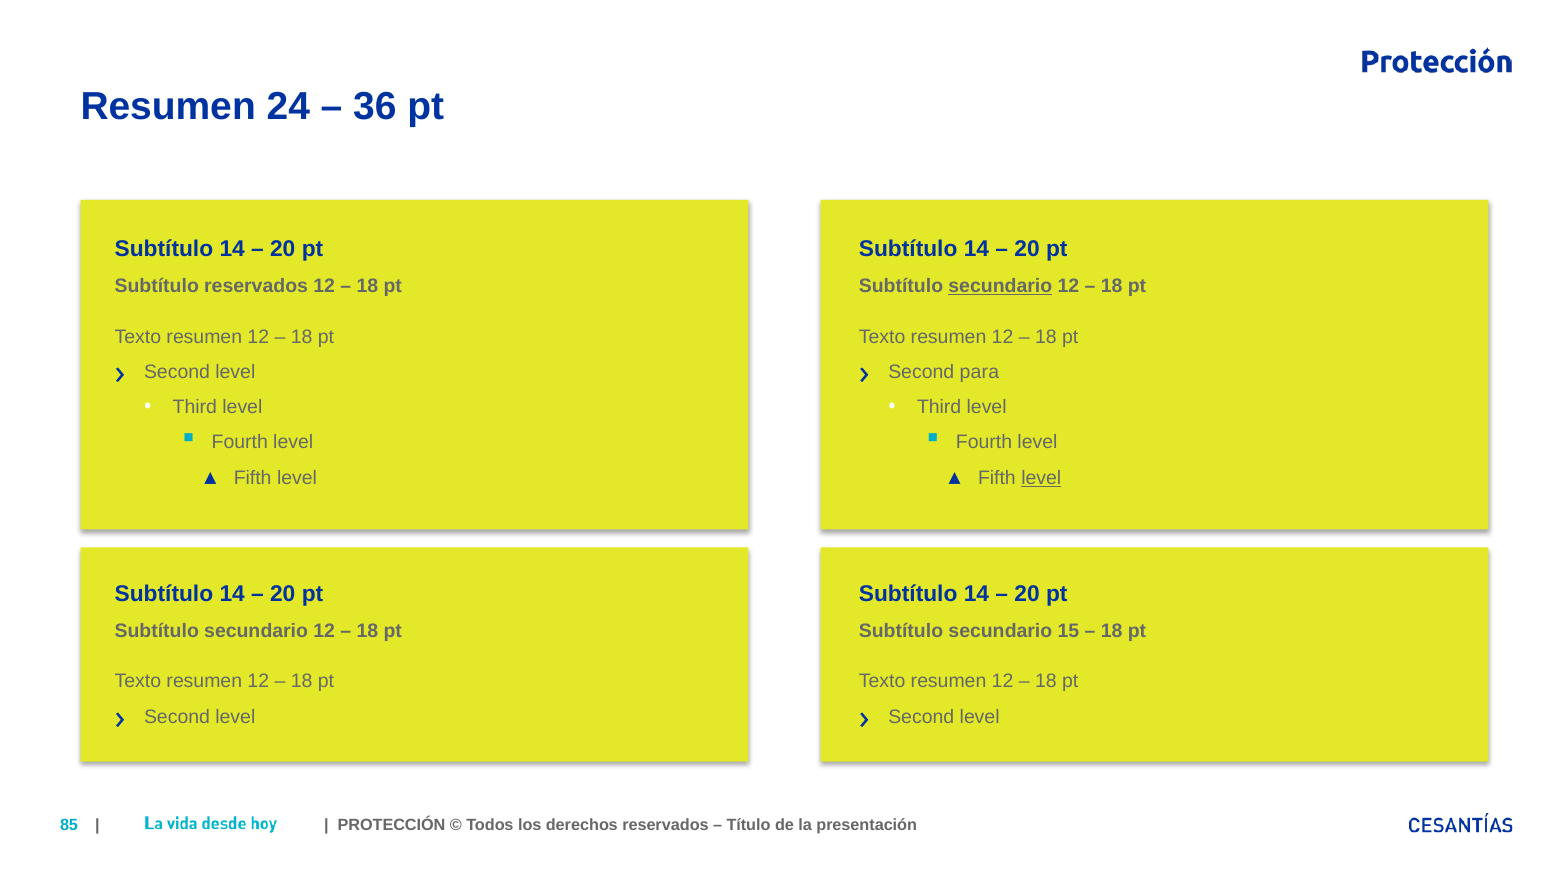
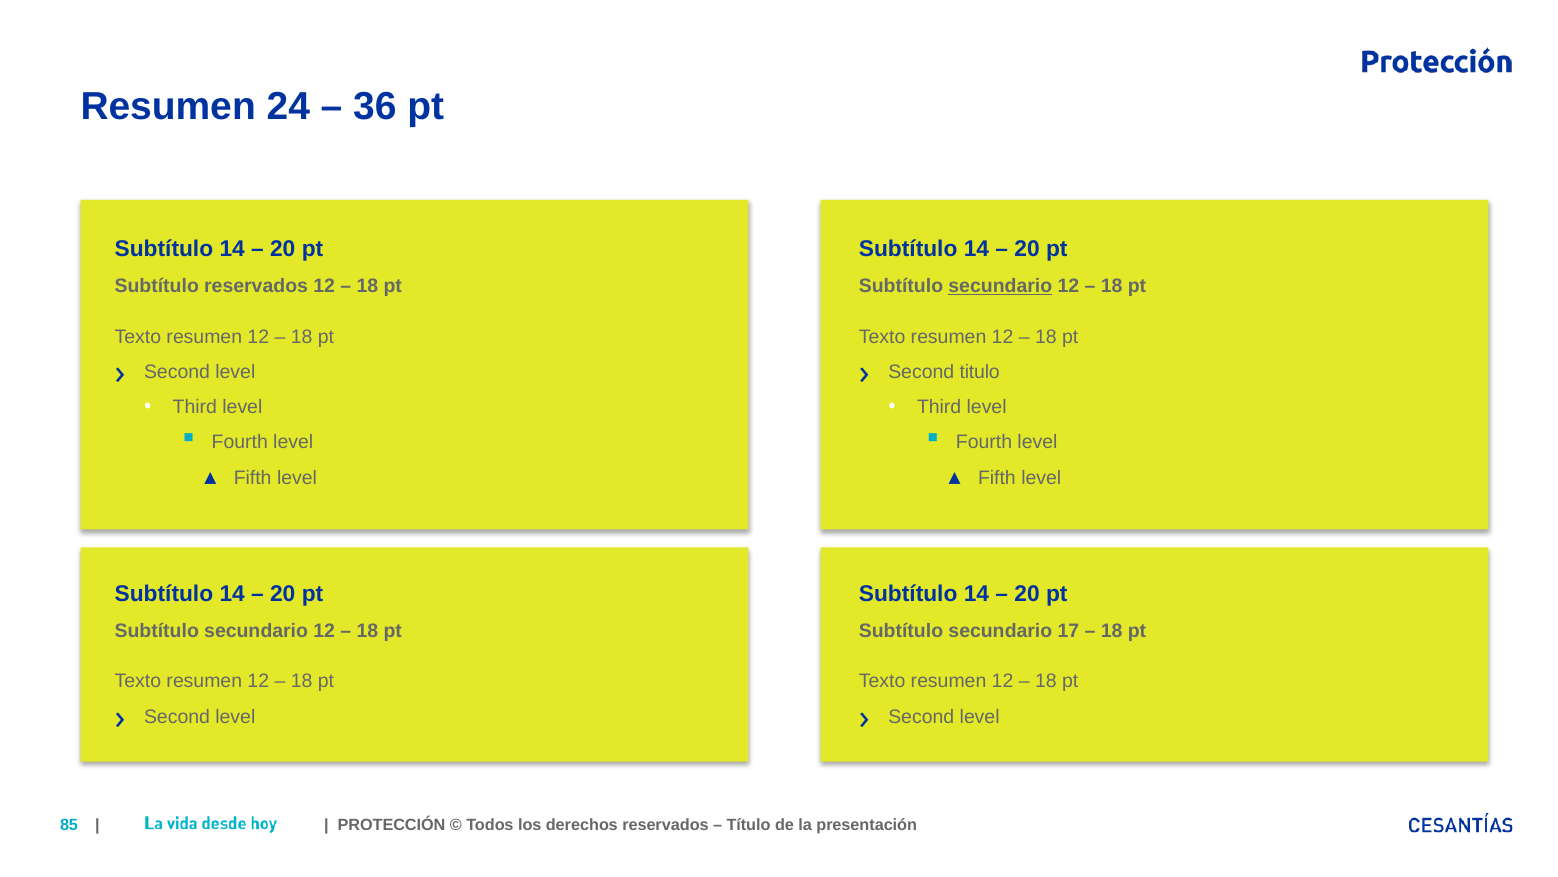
para: para -> titulo
level at (1041, 478) underline: present -> none
15: 15 -> 17
